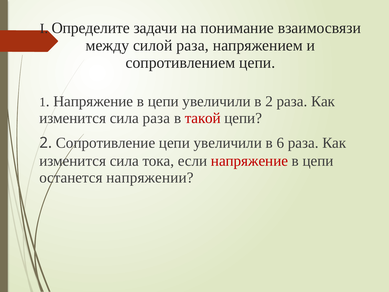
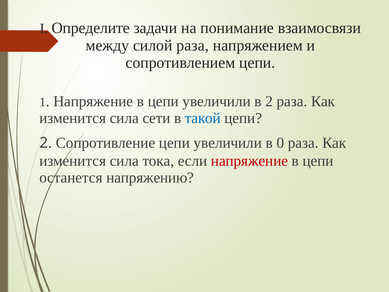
сила раза: раза -> сети
такой colour: red -> blue
6: 6 -> 0
напряжении: напряжении -> напряжению
